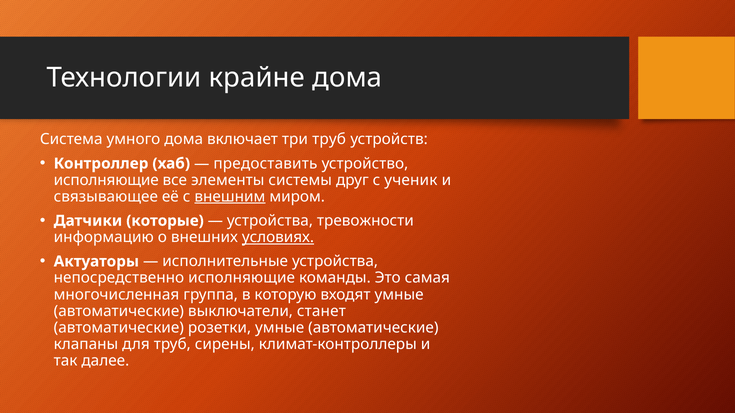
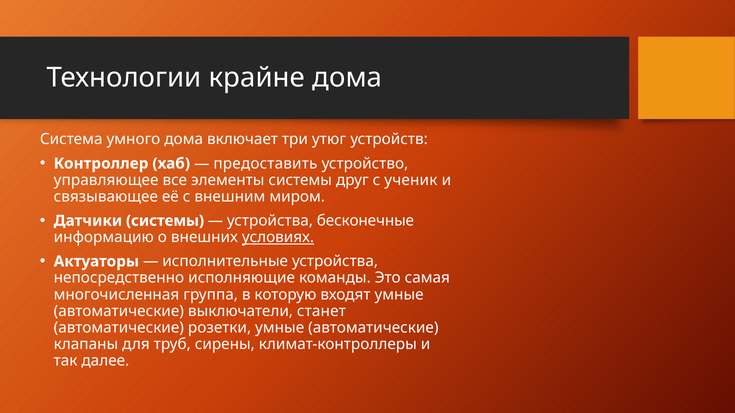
три труб: труб -> утюг
исполняющие at (106, 180): исполняющие -> управляющее
внешним underline: present -> none
Датчики которые: которые -> системы
тревожности: тревожности -> бесконечные
